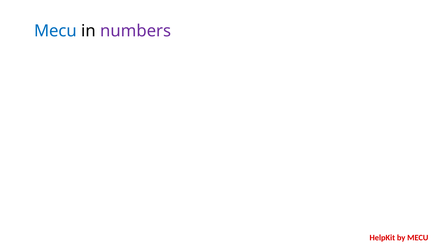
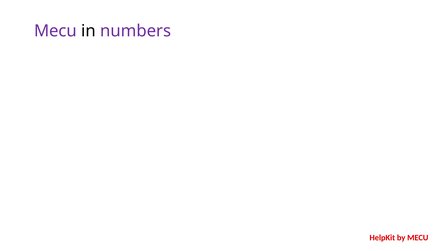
Mecu at (55, 31) colour: blue -> purple
